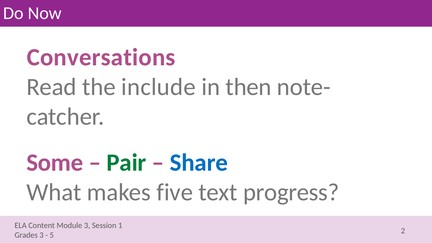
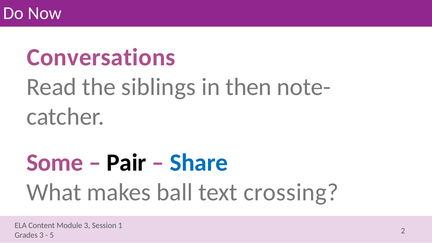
include: include -> siblings
Pair colour: green -> black
five: five -> ball
progress: progress -> crossing
